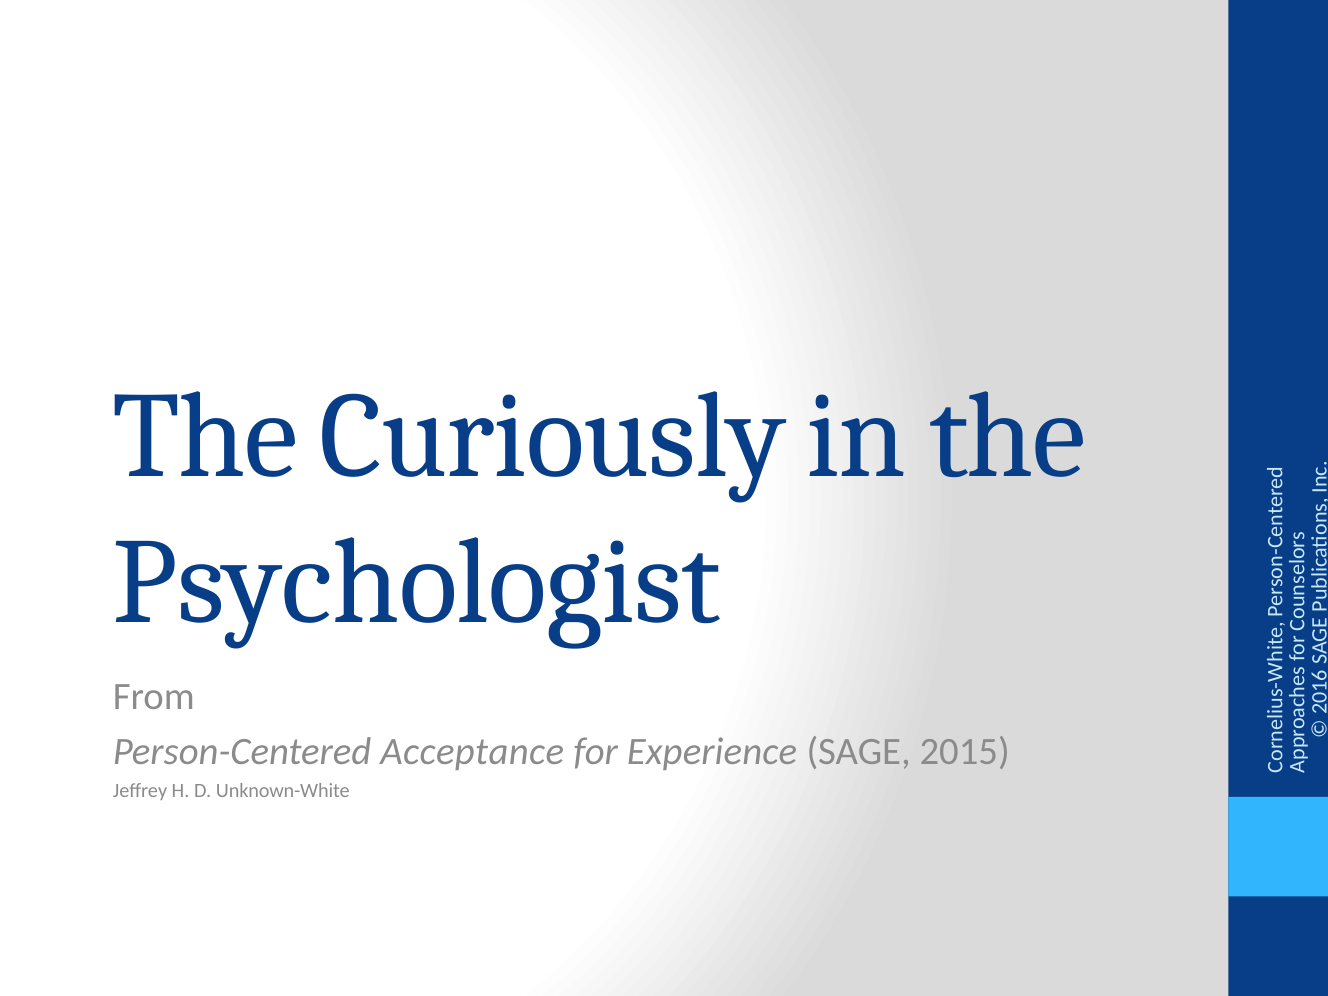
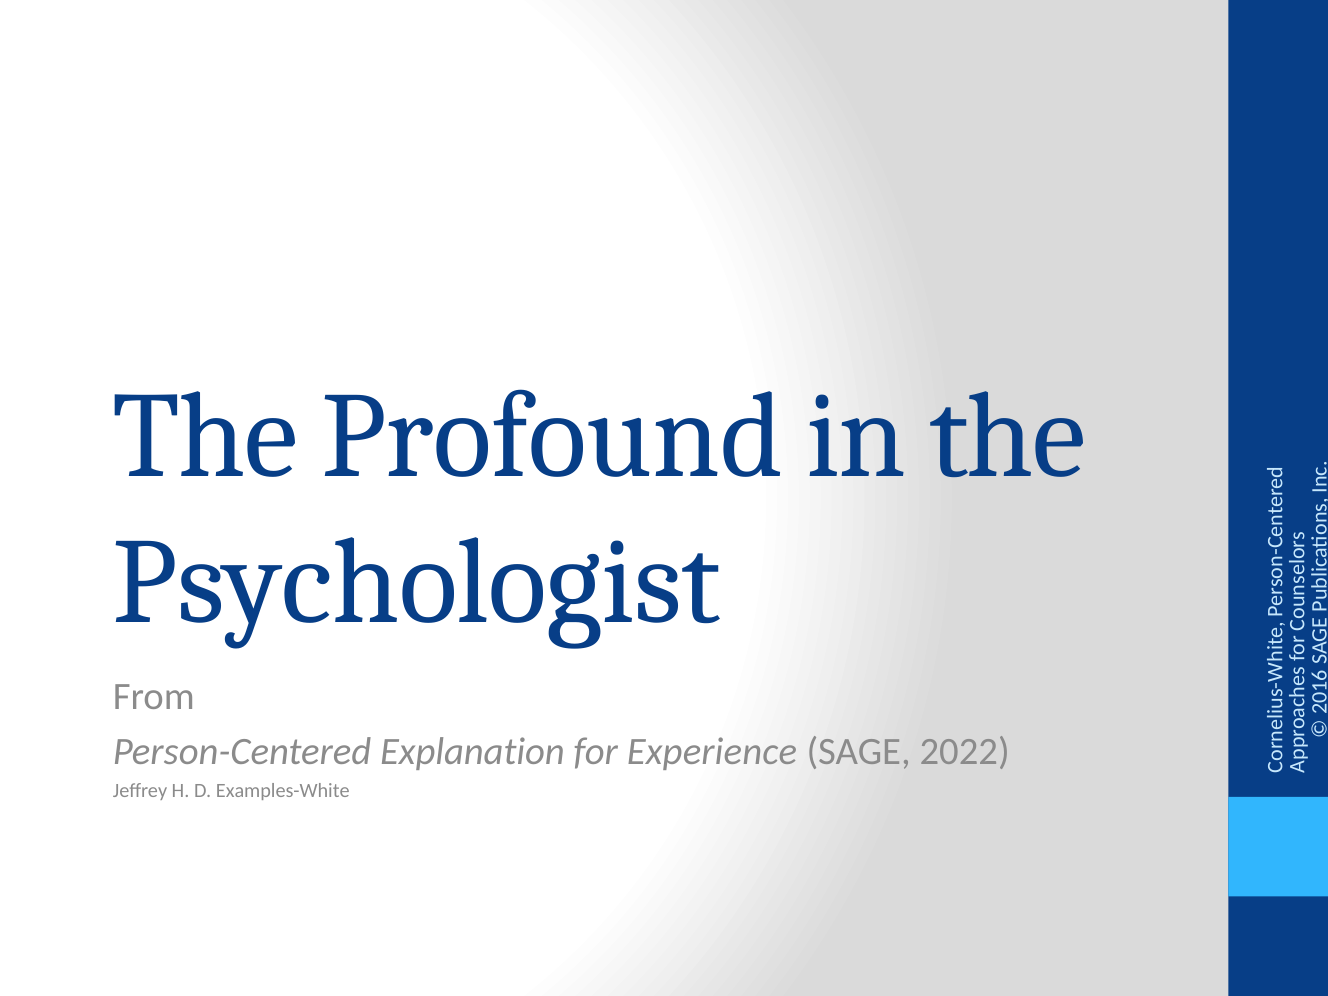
Curiously: Curiously -> Profound
Acceptance: Acceptance -> Explanation
2015: 2015 -> 2022
Unknown-White: Unknown-White -> Examples-White
